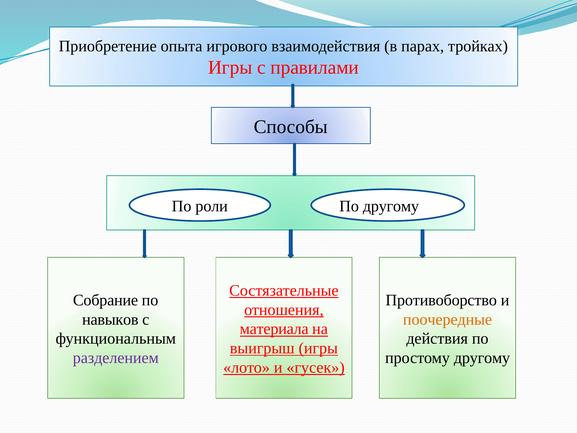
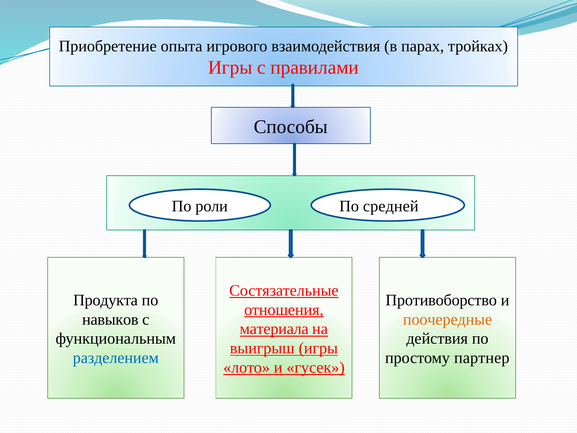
По другому: другому -> средней
Собрание: Собрание -> Продукта
разделением colour: purple -> blue
простому другому: другому -> партнер
